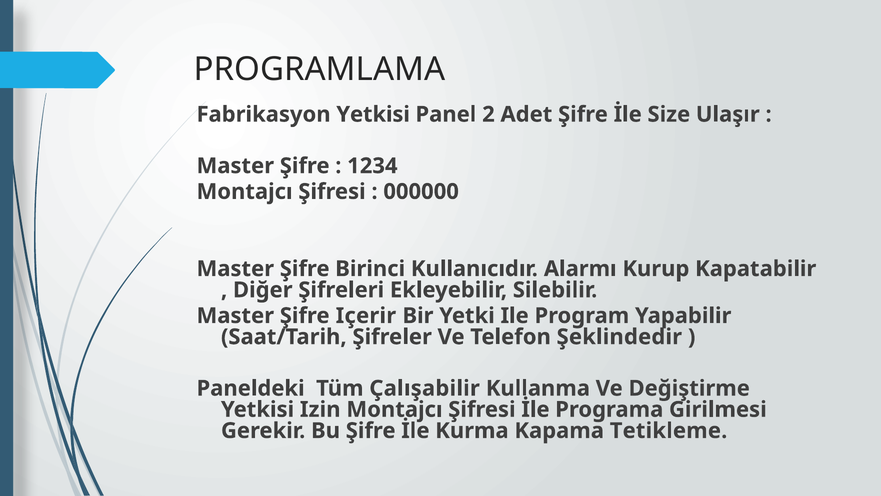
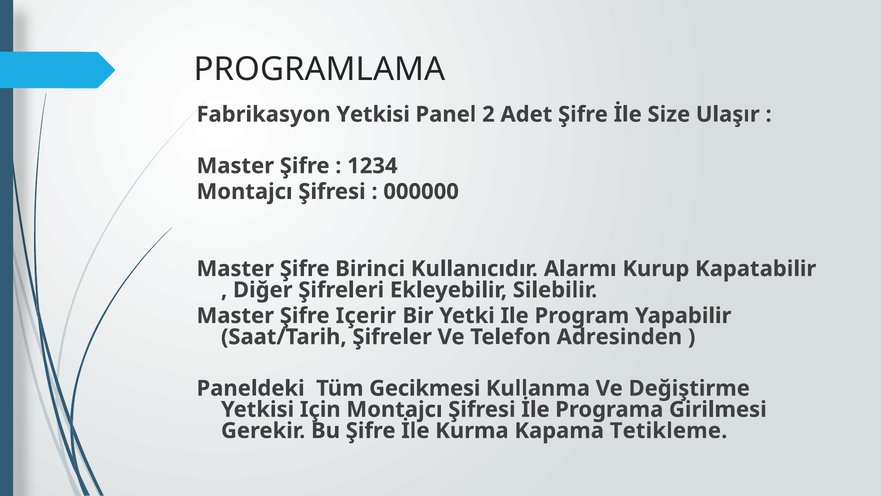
Şeklindedir: Şeklindedir -> Adresinden
Çalışabilir: Çalışabilir -> Gecikmesi
Izin: Izin -> Için
